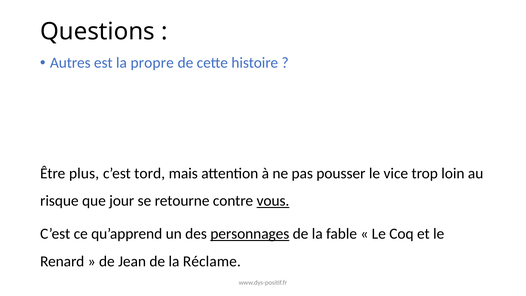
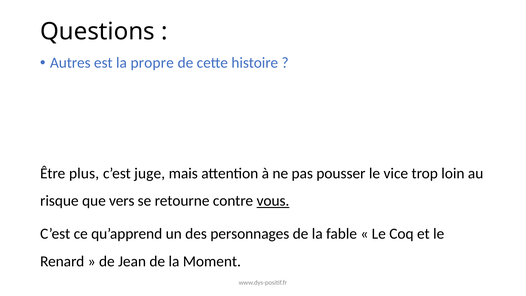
tord: tord -> juge
jour: jour -> vers
personnages underline: present -> none
Réclame: Réclame -> Moment
